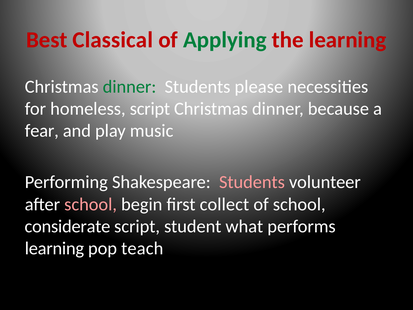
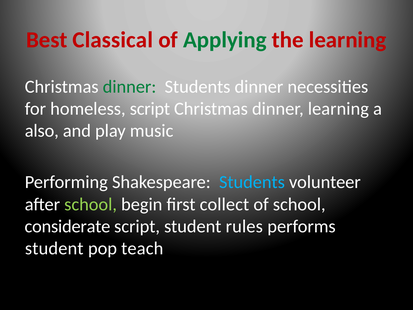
Students please: please -> dinner
dinner because: because -> learning
fear: fear -> also
Students at (252, 182) colour: pink -> light blue
school at (91, 204) colour: pink -> light green
what: what -> rules
learning at (54, 248): learning -> student
